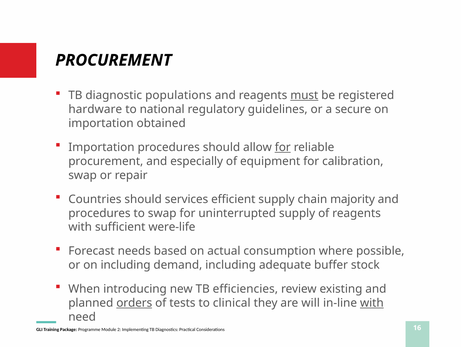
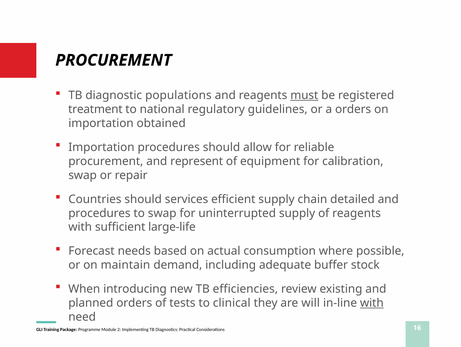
hardware: hardware -> treatment
a secure: secure -> orders
for at (283, 147) underline: present -> none
especially: especially -> represent
majority: majority -> detailed
were-life: were-life -> large-life
on including: including -> maintain
orders at (134, 303) underline: present -> none
